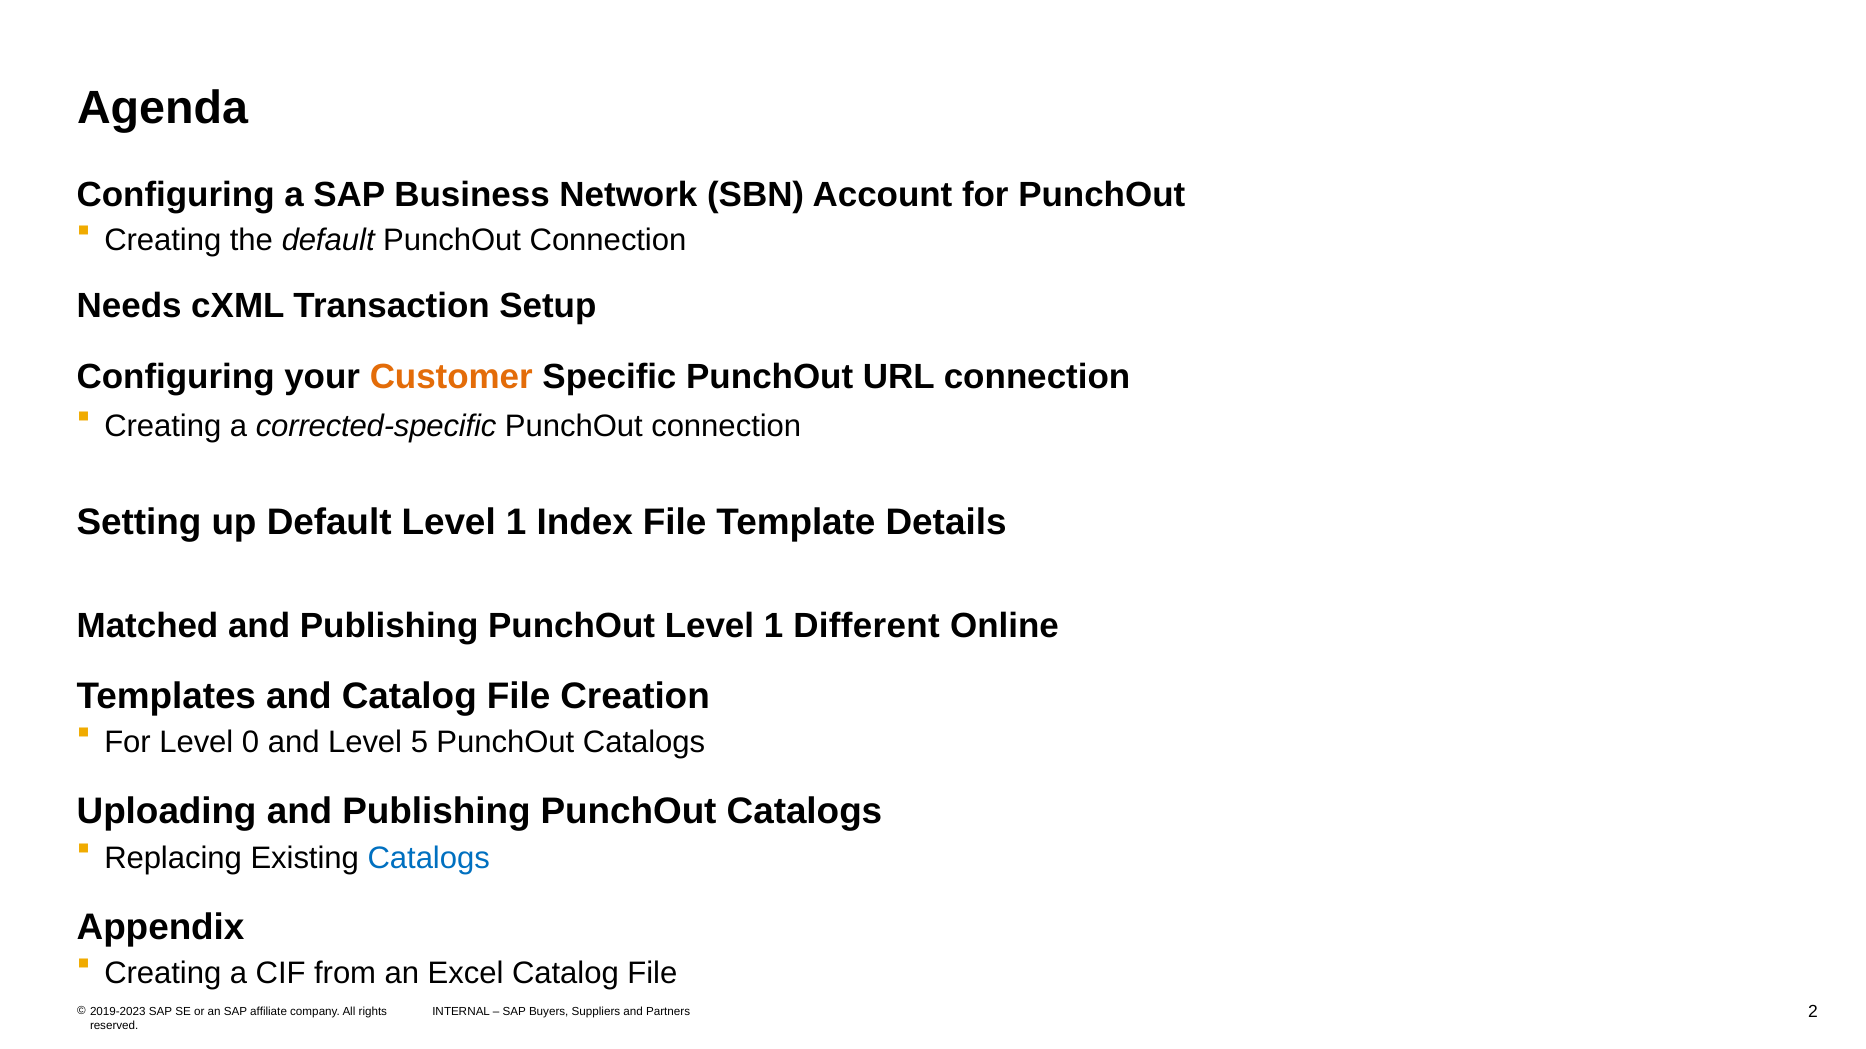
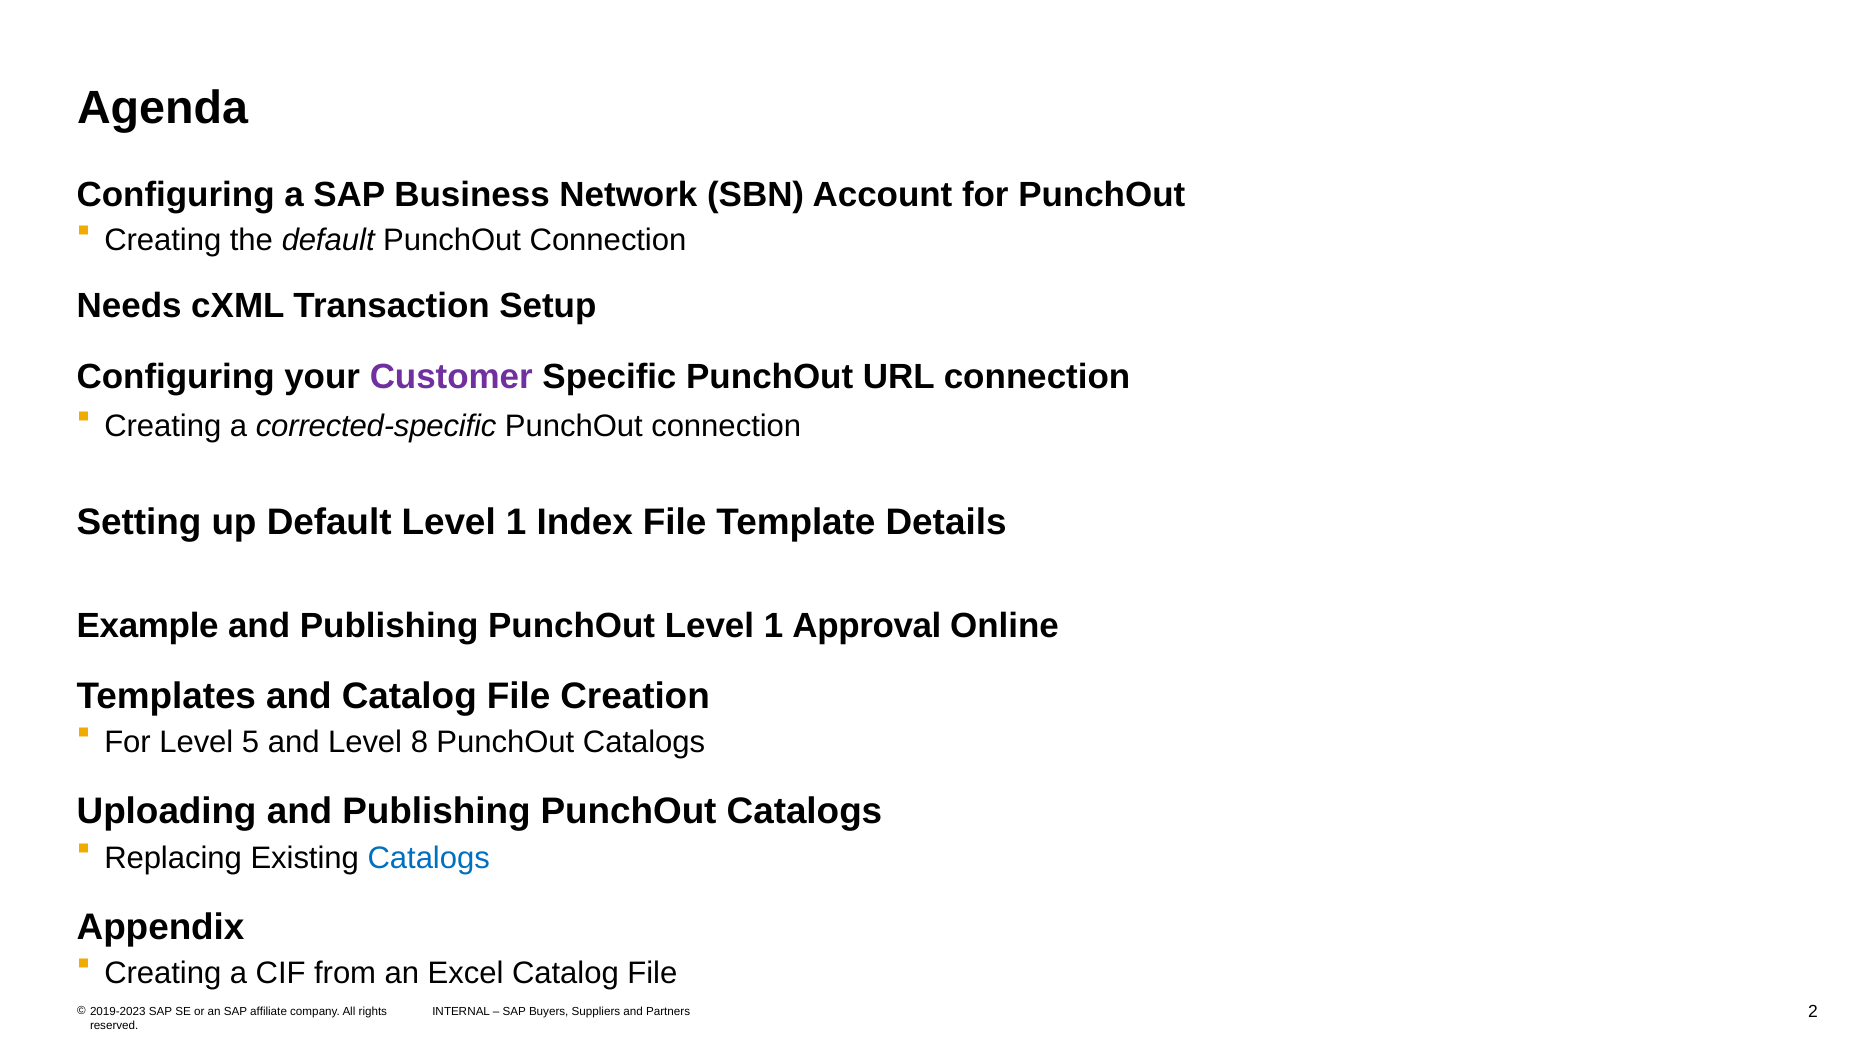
Customer colour: orange -> purple
Matched: Matched -> Example
Different: Different -> Approval
0: 0 -> 5
5: 5 -> 8
